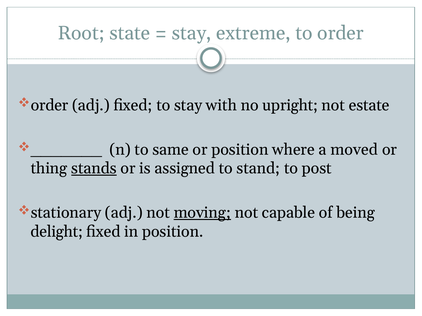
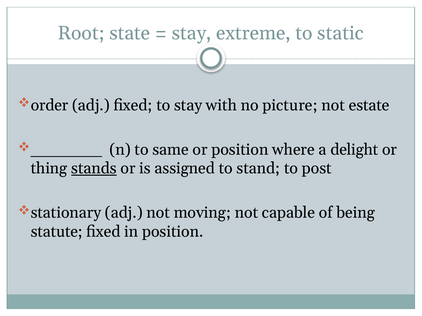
to order: order -> static
upright: upright -> picture
moved: moved -> delight
moving underline: present -> none
delight: delight -> statute
